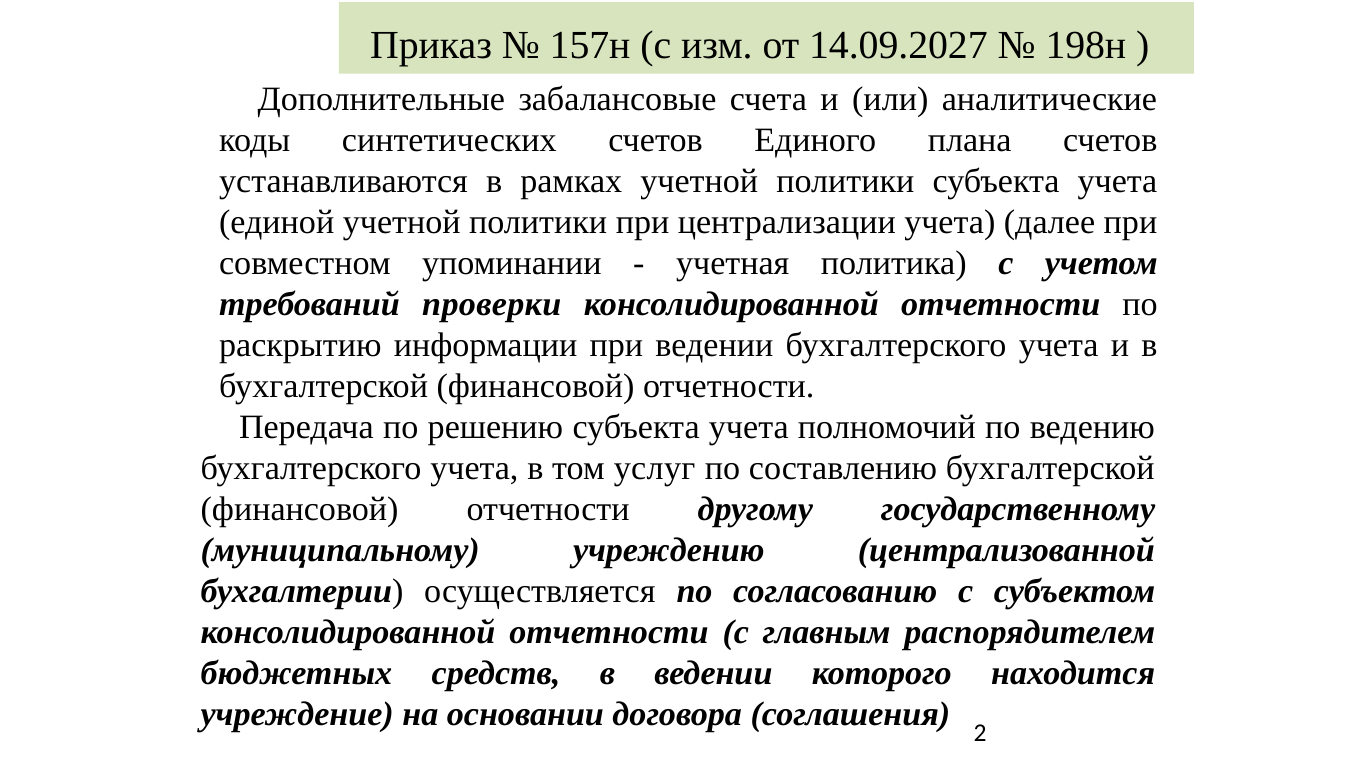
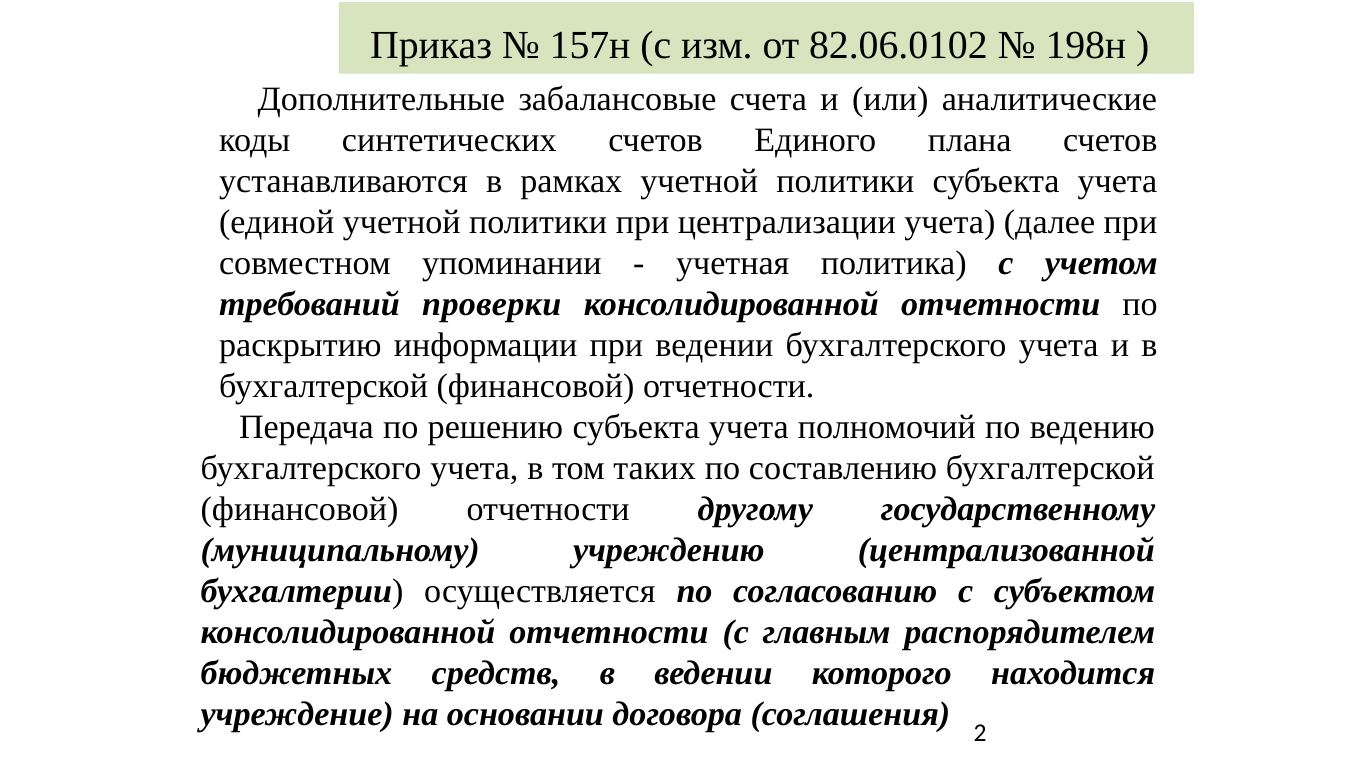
14.09.2027: 14.09.2027 -> 82.06.0102
услуг: услуг -> таких
